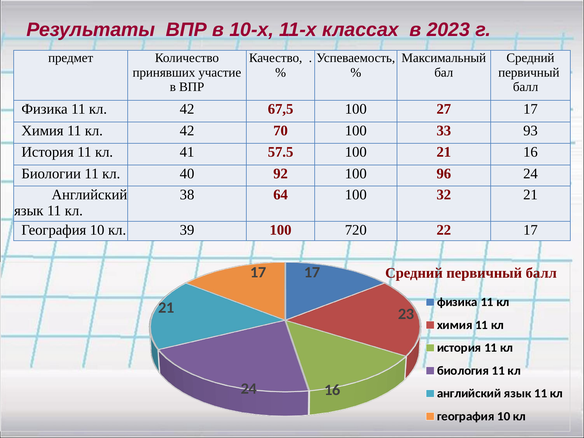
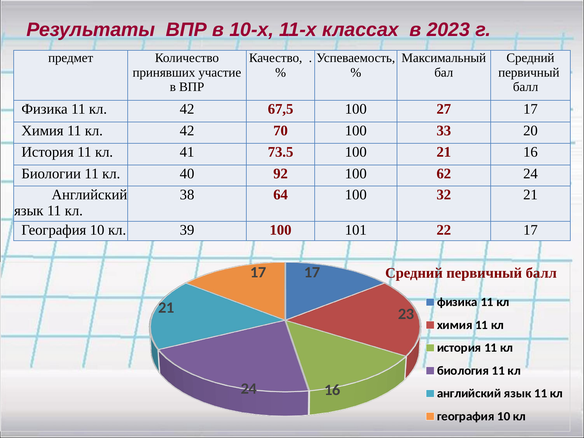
93: 93 -> 20
57.5: 57.5 -> 73.5
96: 96 -> 62
720: 720 -> 101
